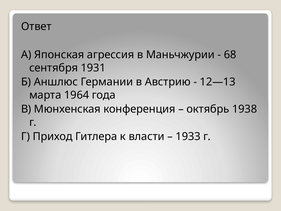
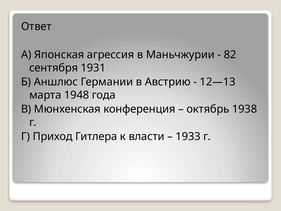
68: 68 -> 82
1964: 1964 -> 1948
